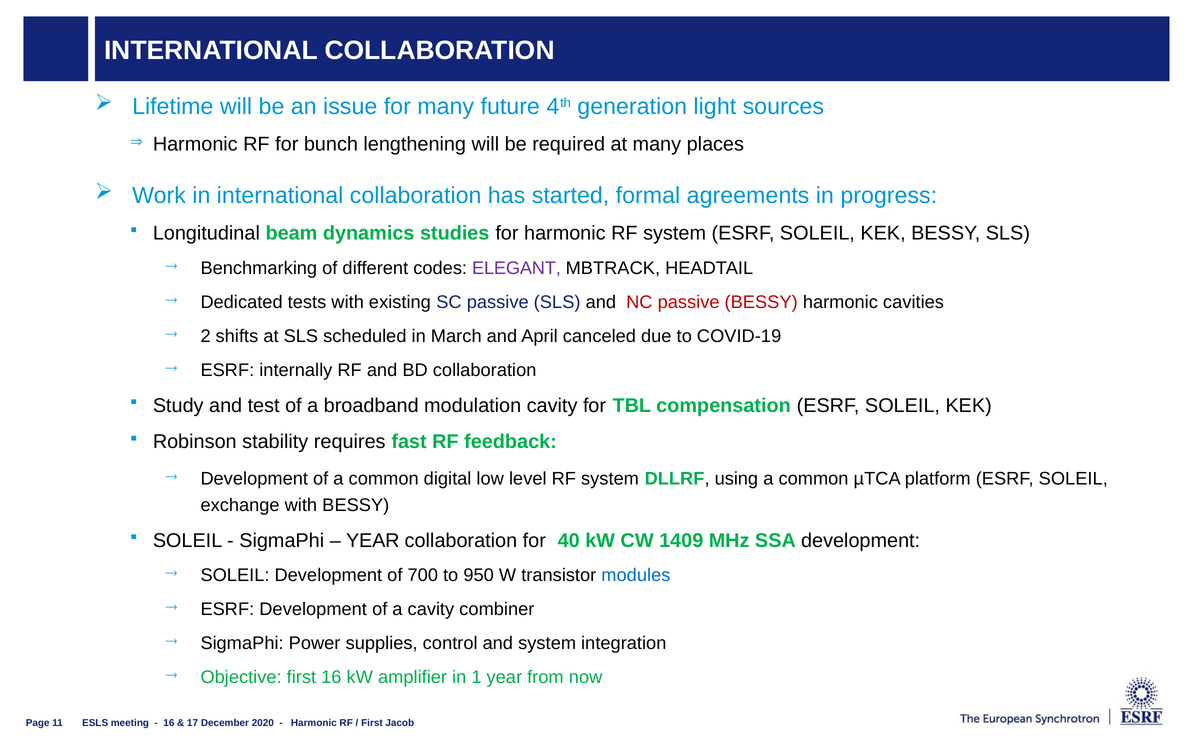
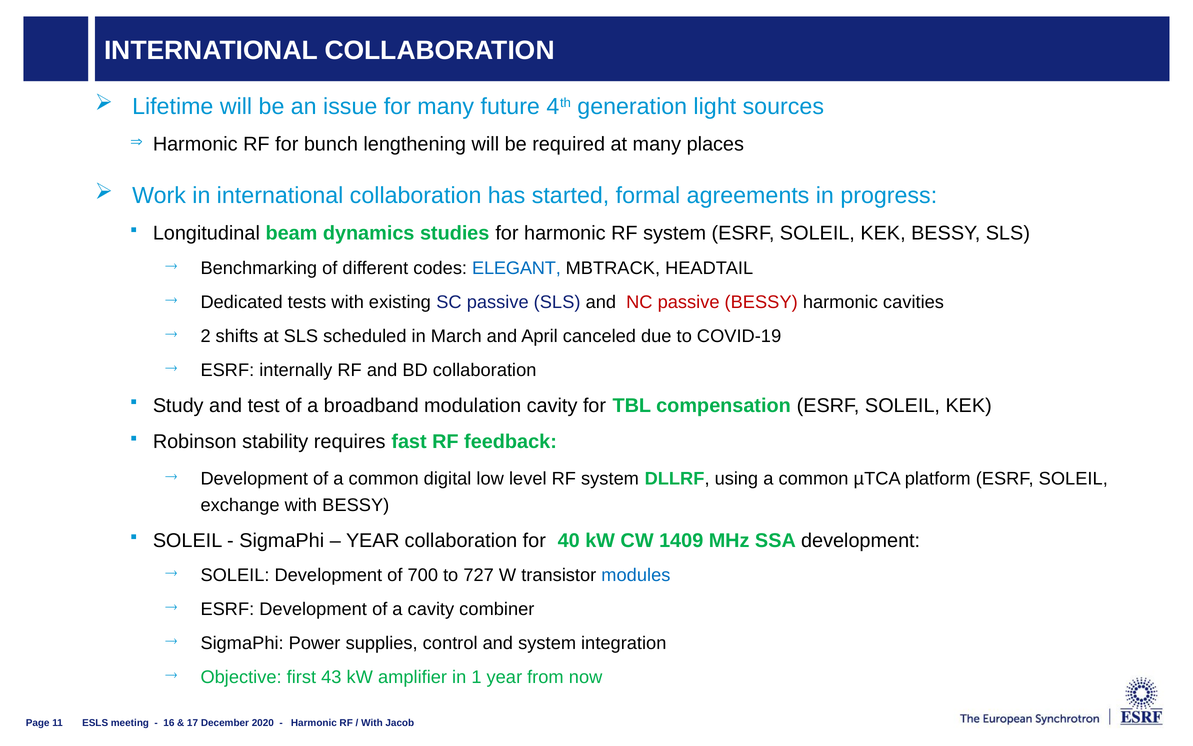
ELEGANT colour: purple -> blue
950: 950 -> 727
first 16: 16 -> 43
First at (372, 723): First -> With
